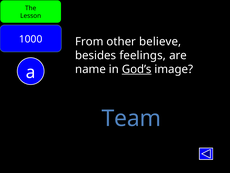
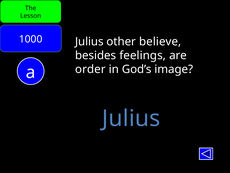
1000 From: From -> Julius
name: name -> order
God’s underline: present -> none
Team at (131, 118): Team -> Julius
